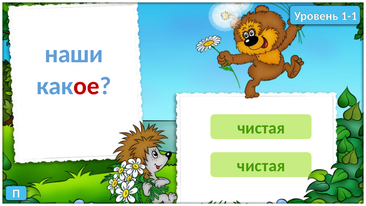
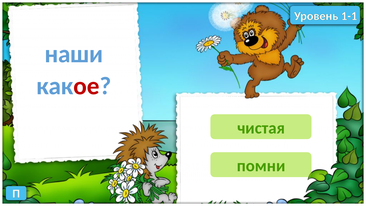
чистая at (261, 166): чистая -> помни
